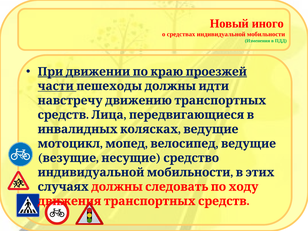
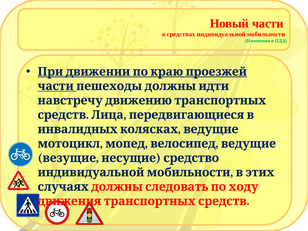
Новый иного: иного -> части
